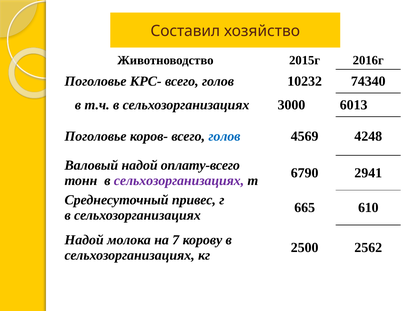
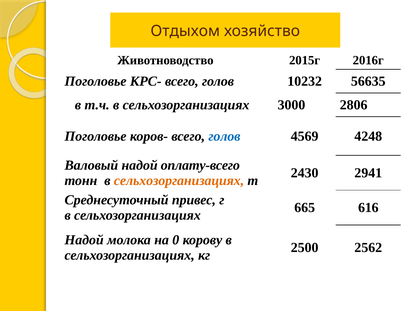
Составил: Составил -> Отдыхом
74340: 74340 -> 56635
6013: 6013 -> 2806
6790: 6790 -> 2430
сельхозорганизациях at (179, 181) colour: purple -> orange
610: 610 -> 616
7: 7 -> 0
